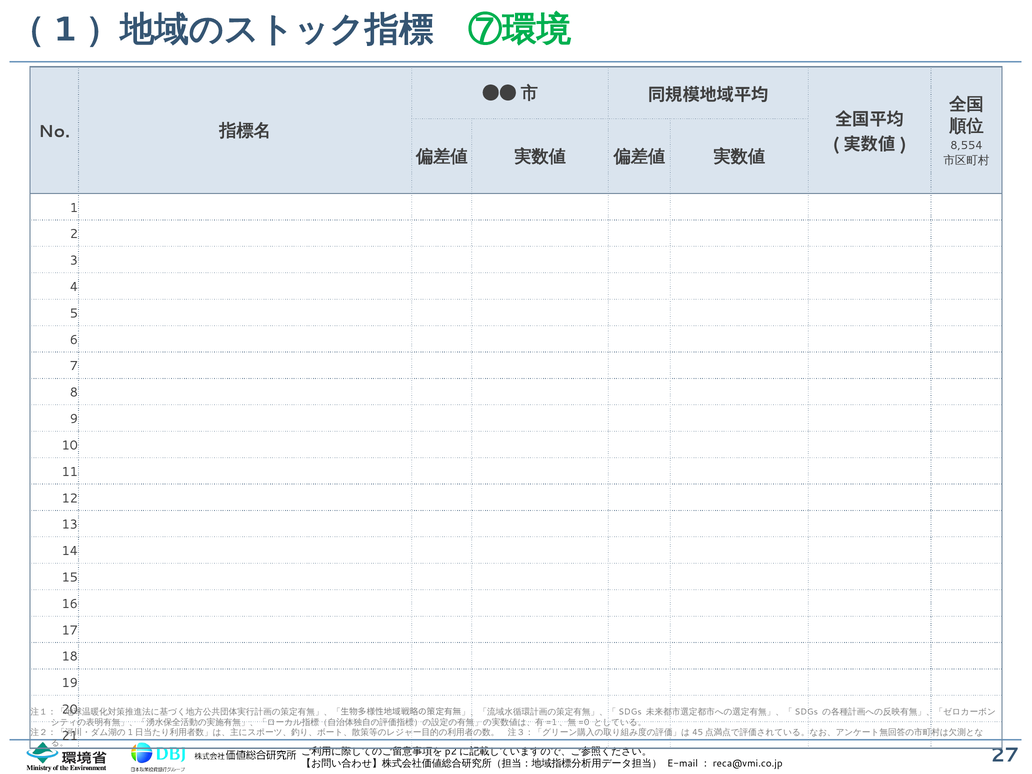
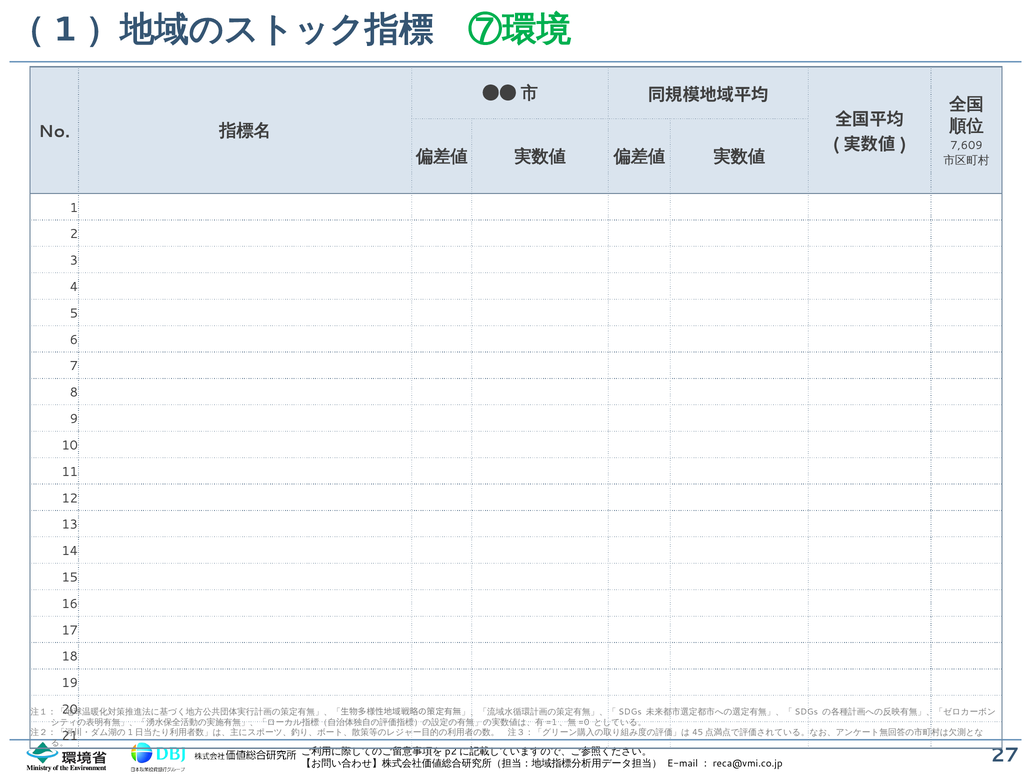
8,554: 8,554 -> 7,609
